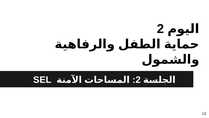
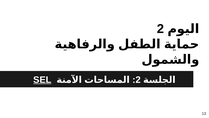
SEL underline: none -> present
